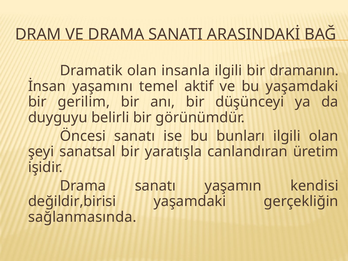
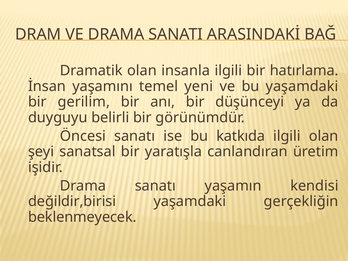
dramanın: dramanın -> hatırlama
aktif: aktif -> yeni
bunları: bunları -> katkıda
sağlanmasında: sağlanmasında -> beklenmeyecek
